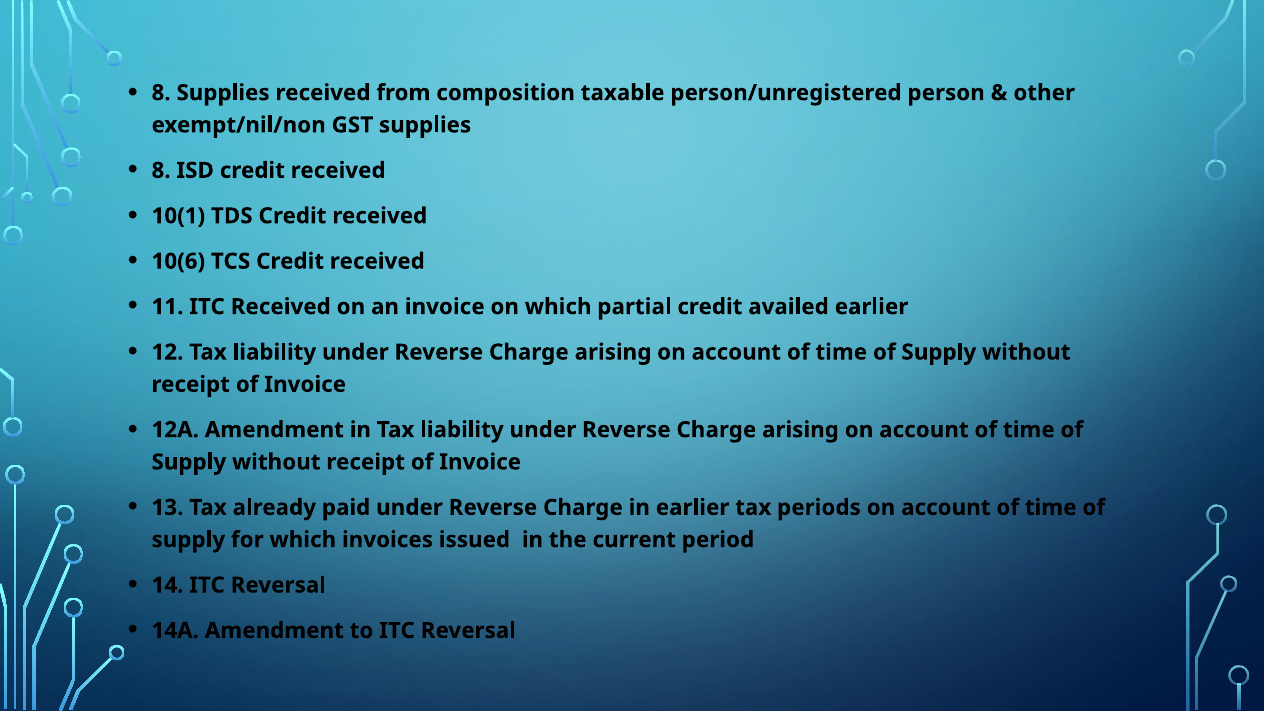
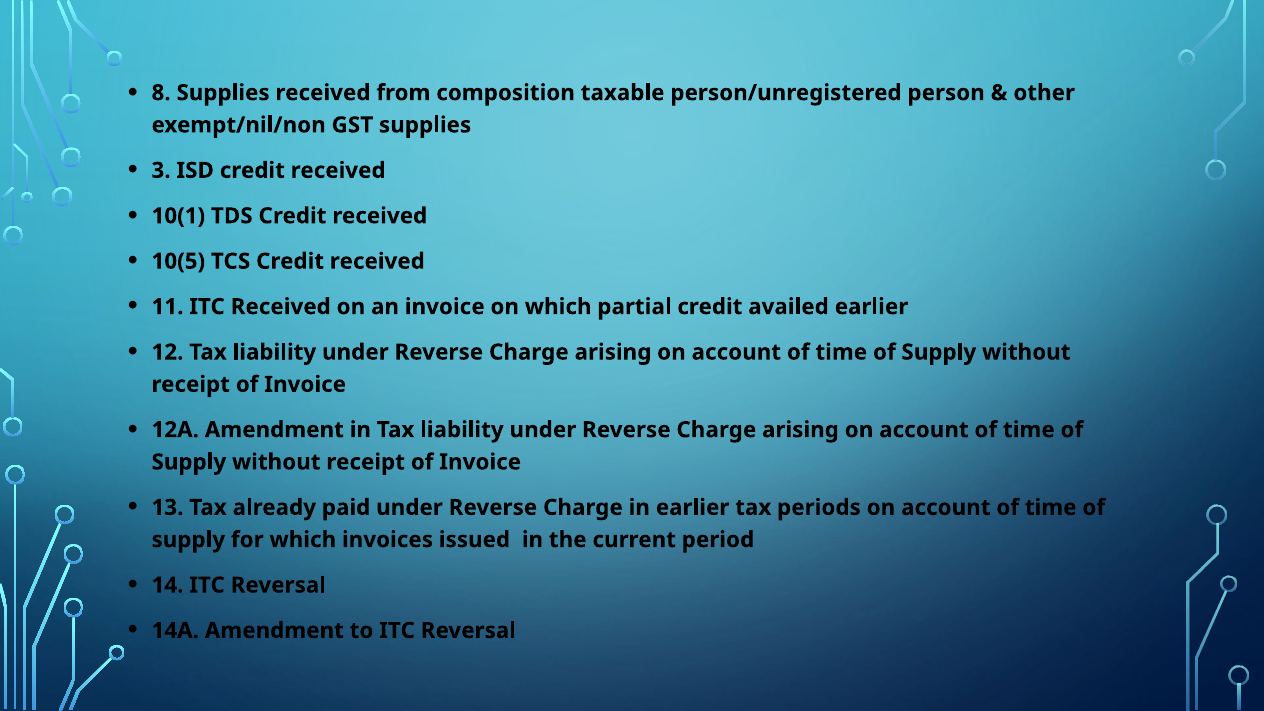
8 at (161, 170): 8 -> 3
10(6: 10(6 -> 10(5
